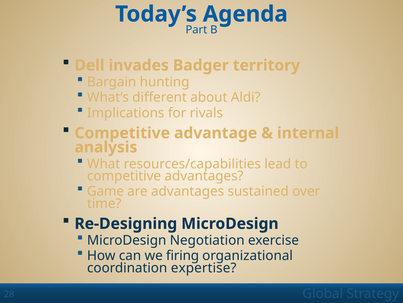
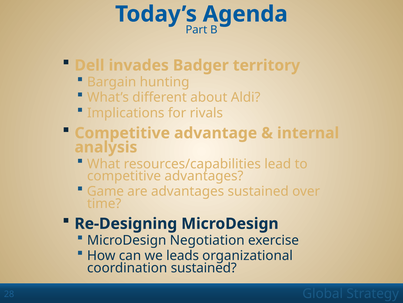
firing: firing -> leads
coordination expertise: expertise -> sustained
